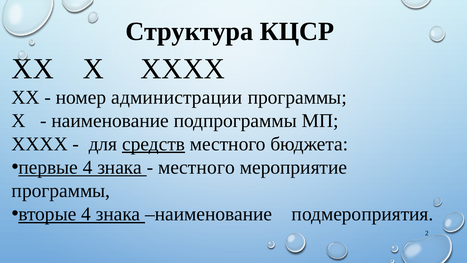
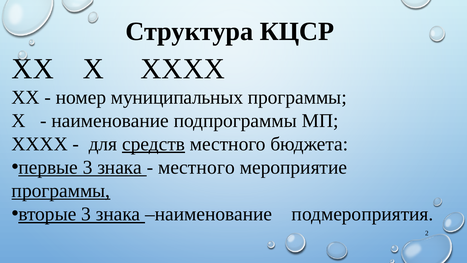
администрации: администрации -> муниципальных
первые 4: 4 -> 3
программы at (61, 191) underline: none -> present
вторые 4: 4 -> 3
